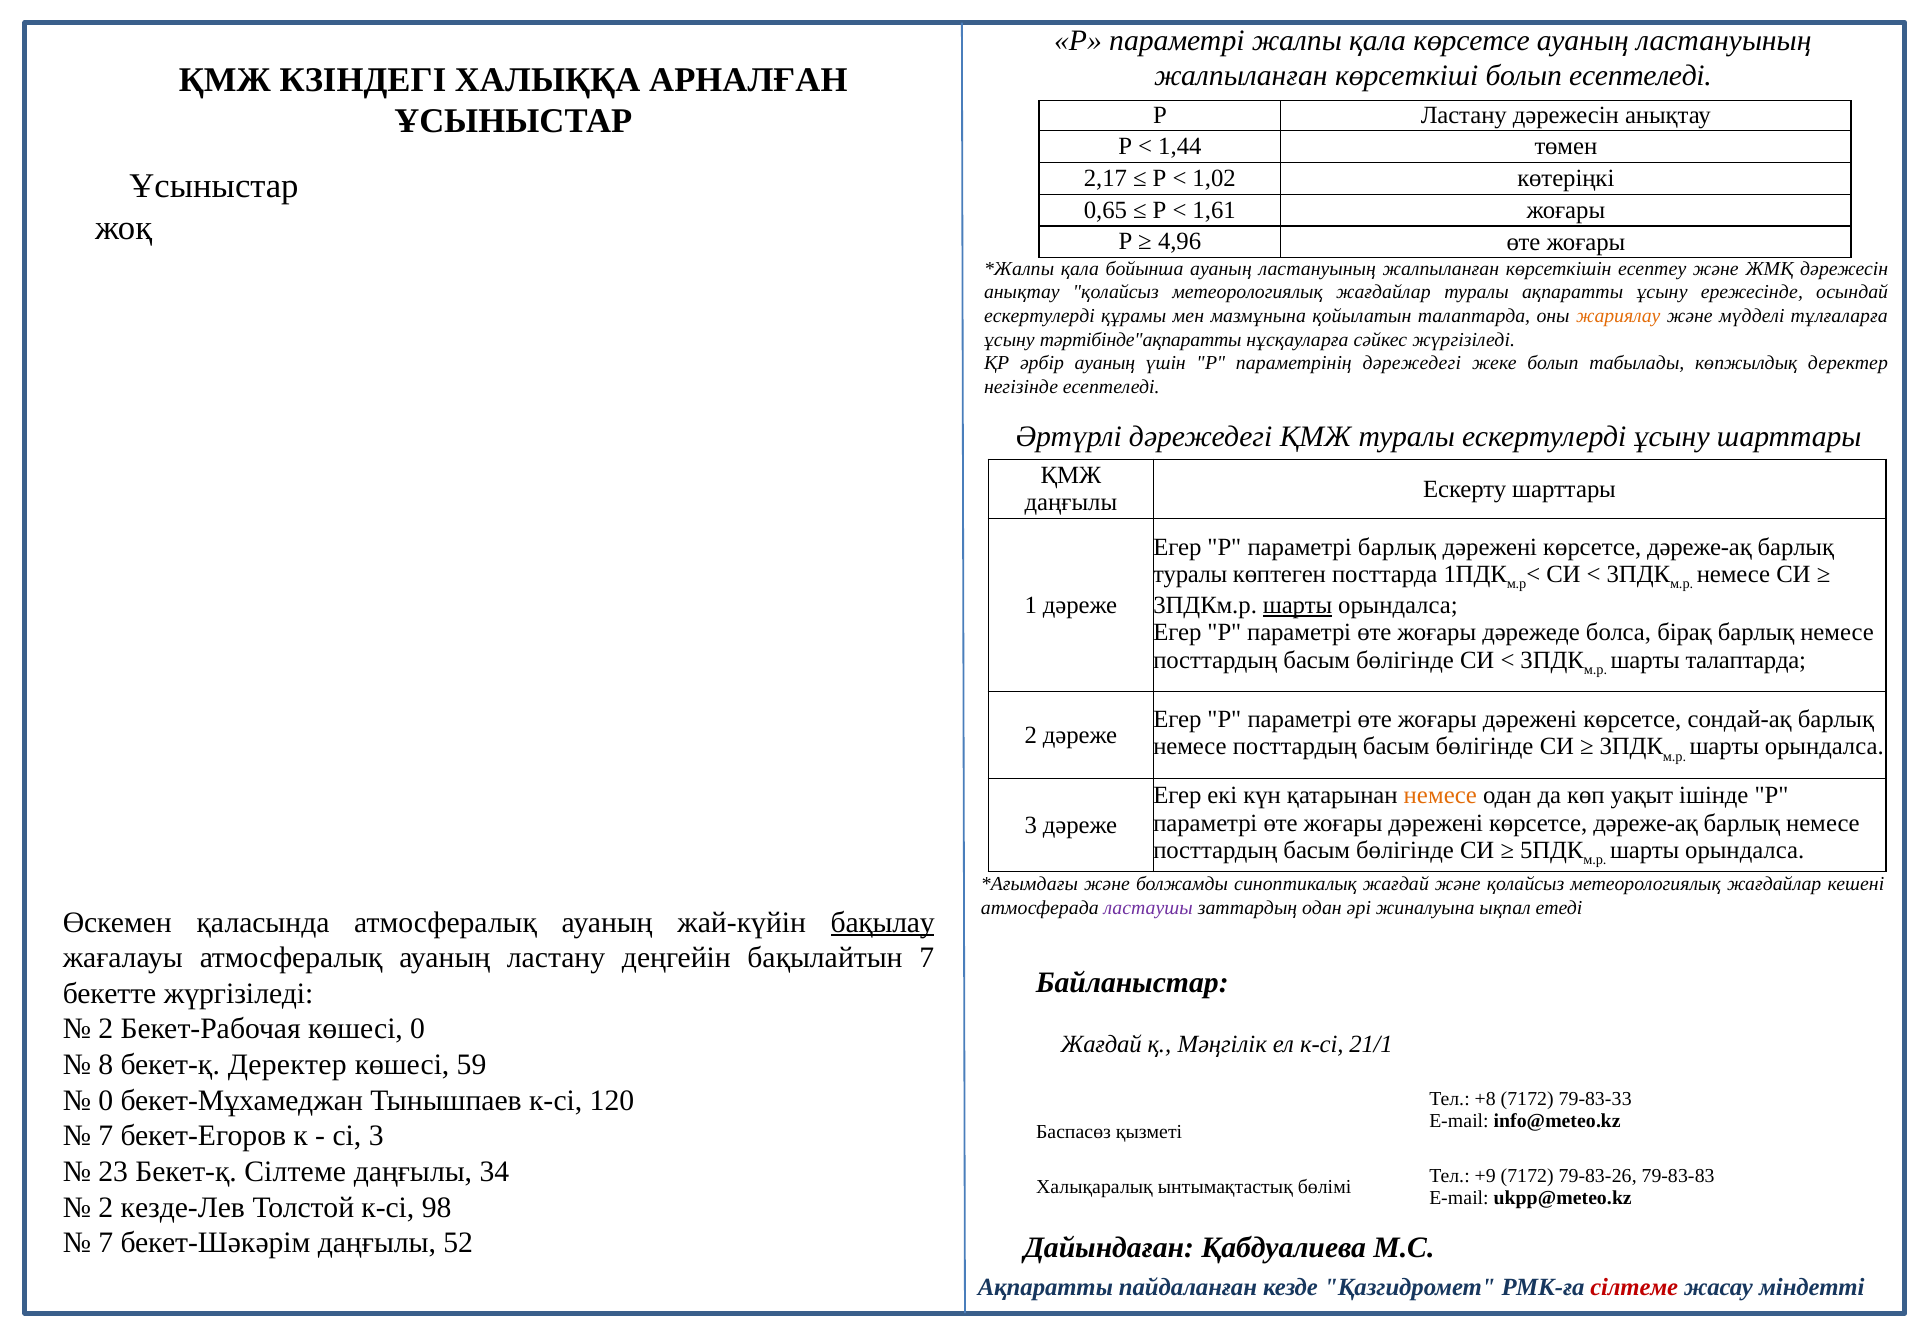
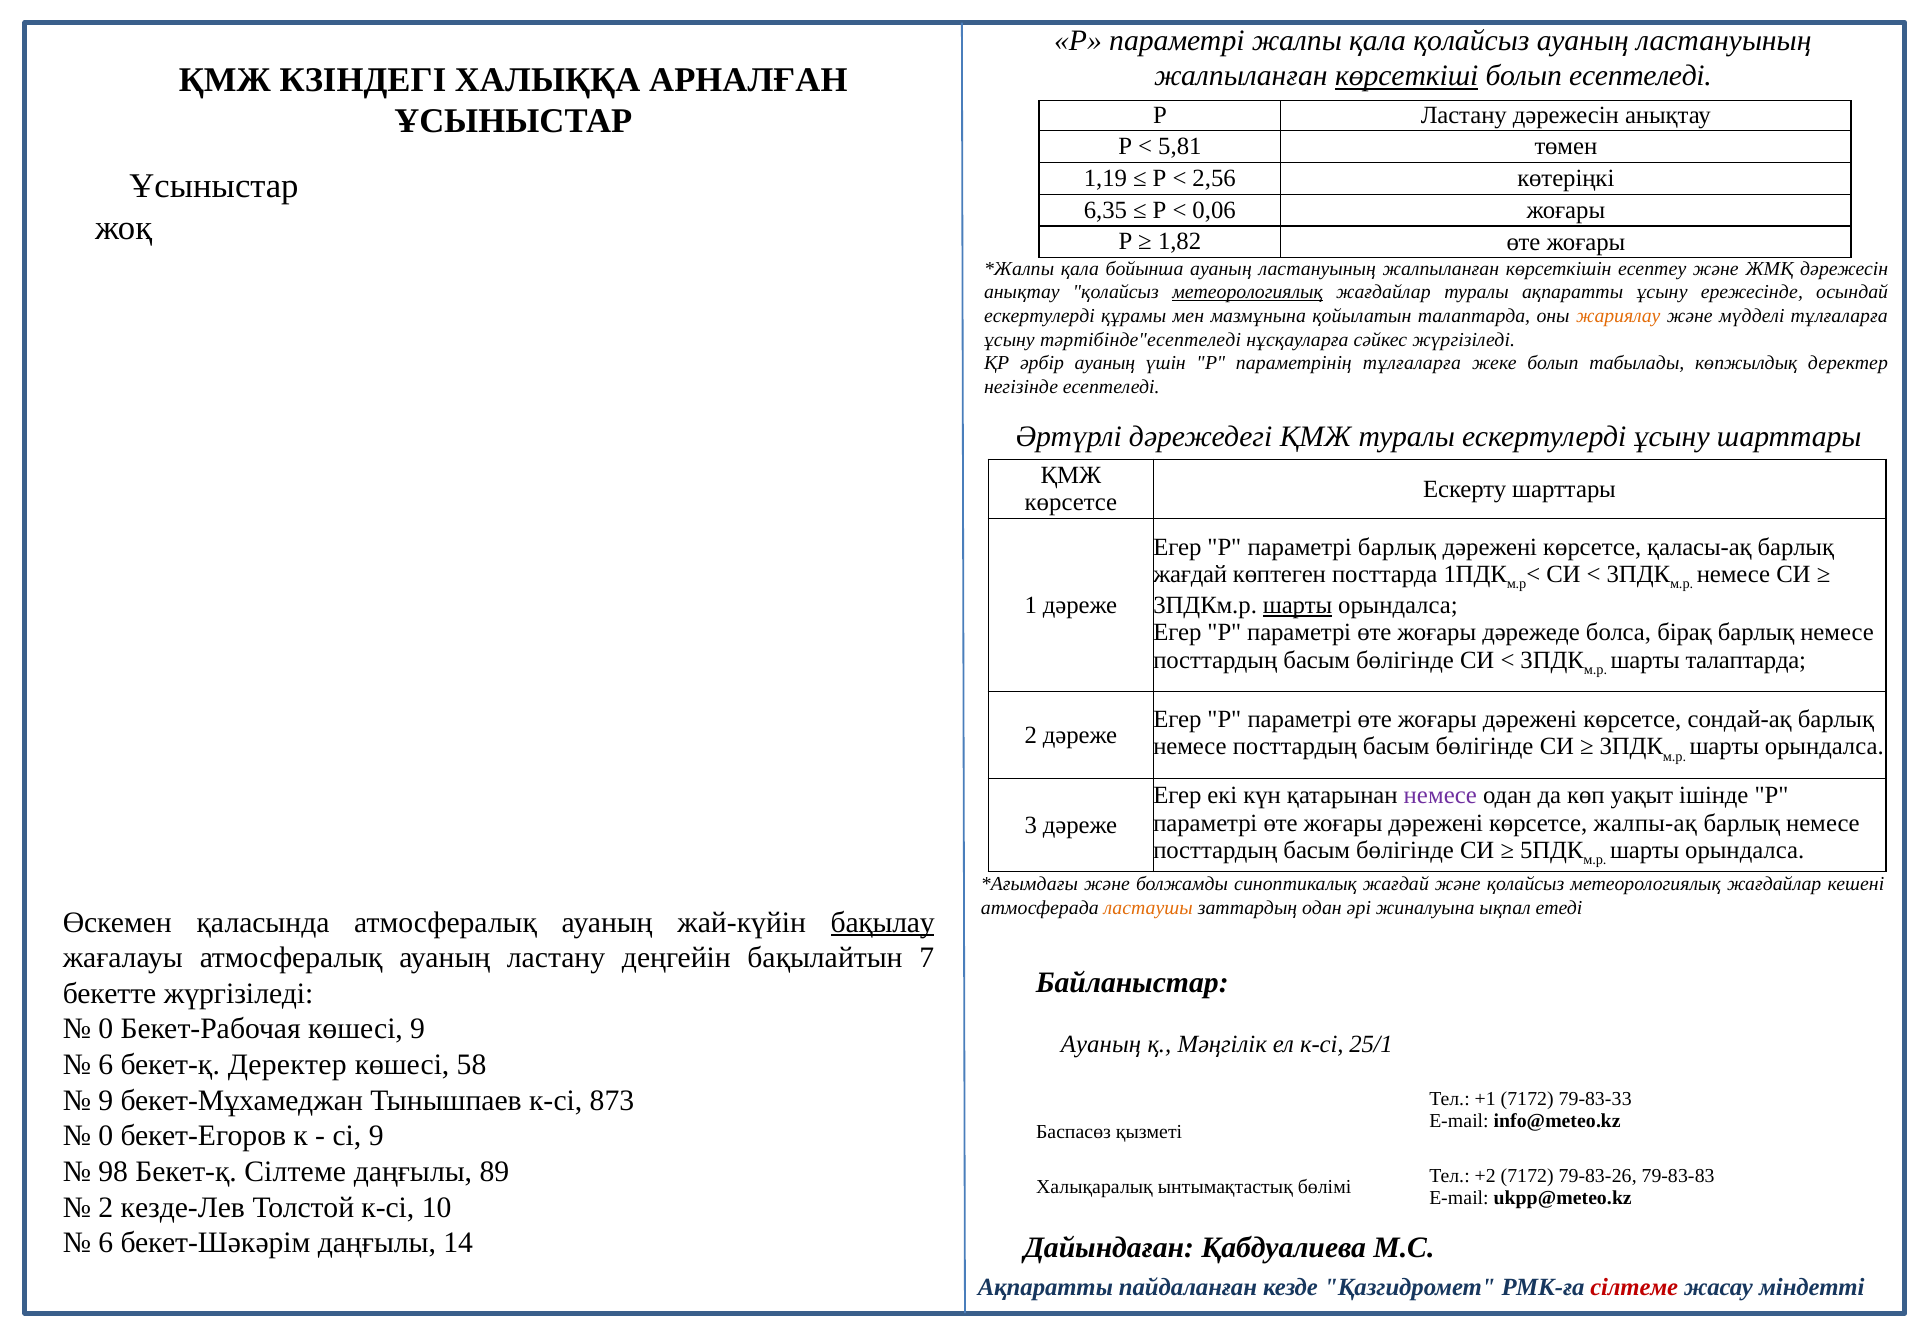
қала көрсетсе: көрсетсе -> қолайсыз
көрсеткіші underline: none -> present
1,44: 1,44 -> 5,81
2,17: 2,17 -> 1,19
1,02: 1,02 -> 2,56
0,65: 0,65 -> 6,35
1,61: 1,61 -> 0,06
4,96: 4,96 -> 1,82
метеорологиялық at (1248, 292) underline: none -> present
тәртібінде"ақпаратты: тәртібінде"ақпаратты -> тәртібінде"есептеледі
параметрінің дәрежедегі: дәрежедегі -> тұлғаларға
даңғылы at (1071, 503): даңғылы -> көрсетсе
дәреже-ақ at (1699, 547): дәреже-ақ -> қаласы-ақ
туралы at (1190, 574): туралы -> жағдай
немесе at (1440, 796) colour: orange -> purple
жоғары дәрежені көрсетсе дәреже-ақ: дәреже-ақ -> жалпы-ақ
ластаушы colour: purple -> orange
2 at (106, 1029): 2 -> 0
көшесі 0: 0 -> 9
Жағдай at (1101, 1045): Жағдай -> Ауаның
21/1: 21/1 -> 25/1
8 at (106, 1065): 8 -> 6
59: 59 -> 58
0 at (106, 1100): 0 -> 9
120: 120 -> 873
+8: +8 -> +1
7 at (106, 1136): 7 -> 0
сі 3: 3 -> 9
23: 23 -> 98
34: 34 -> 89
+9: +9 -> +2
98: 98 -> 10
7 at (106, 1243): 7 -> 6
52: 52 -> 14
